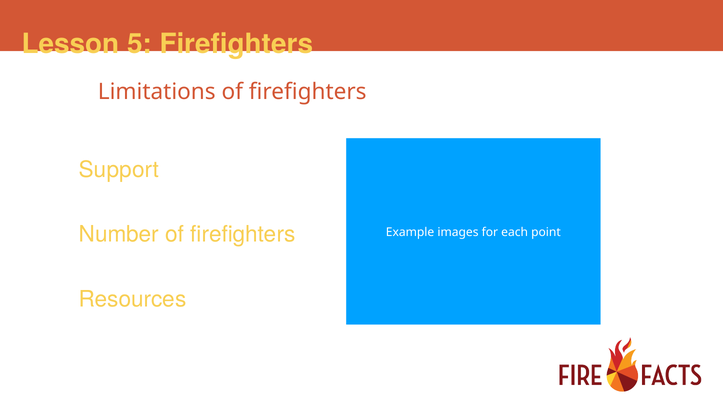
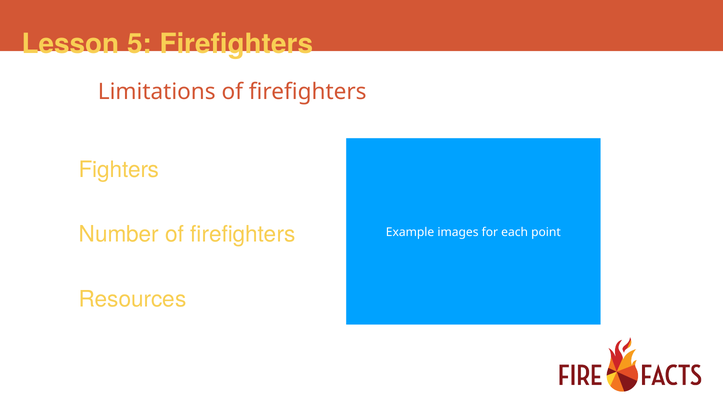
Support: Support -> Fighters
